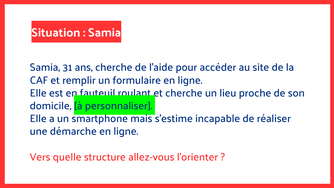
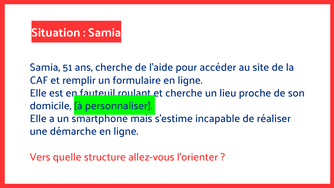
31: 31 -> 51
